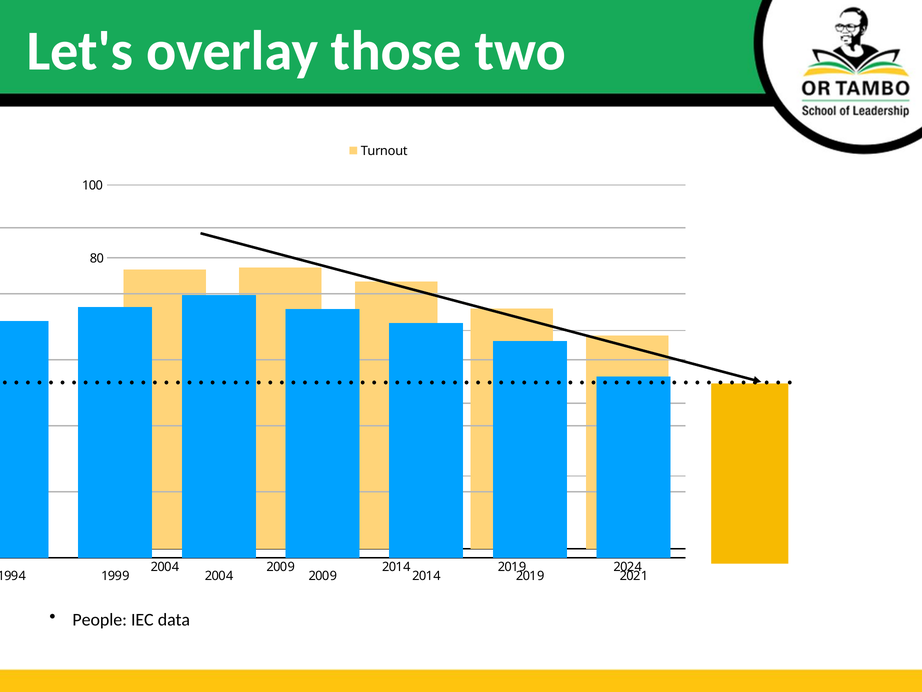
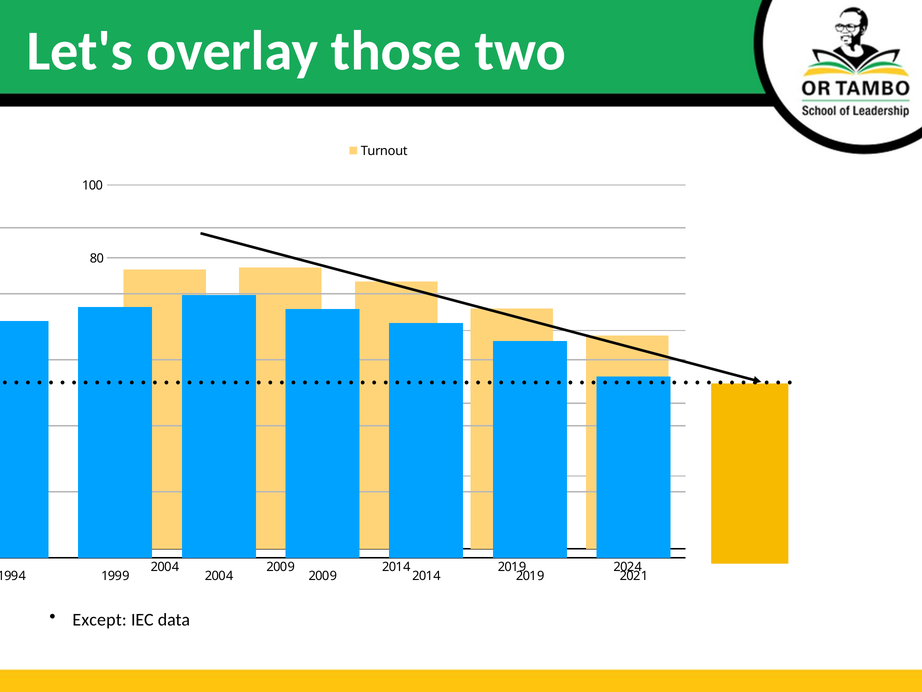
People: People -> Except
